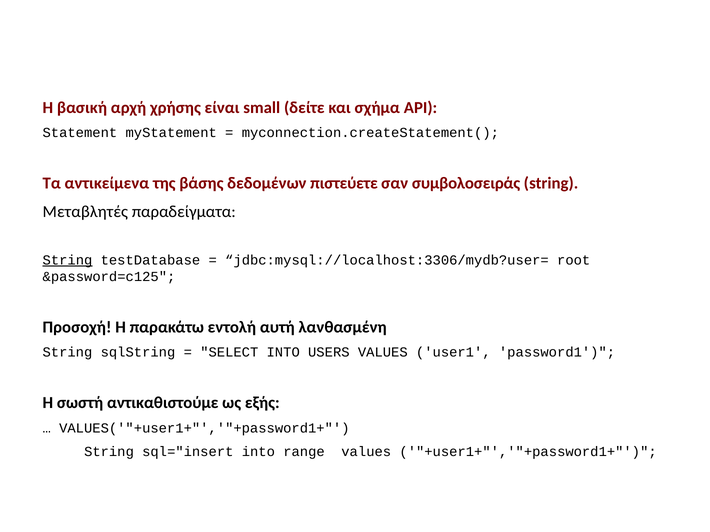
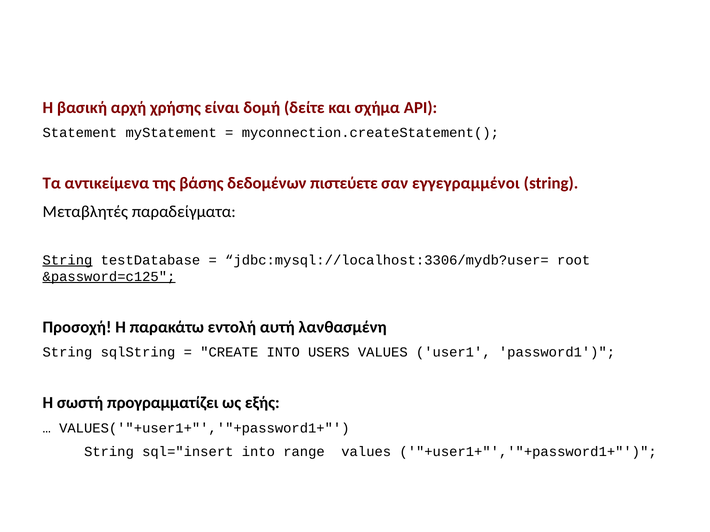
small: small -> δομή
συμβολοσειράς: συμβολοσειράς -> εγγεγραμμένοι
&password=c125 underline: none -> present
SELECT: SELECT -> CREATE
αντικαθιστούμε: αντικαθιστούμε -> προγραμματίζει
